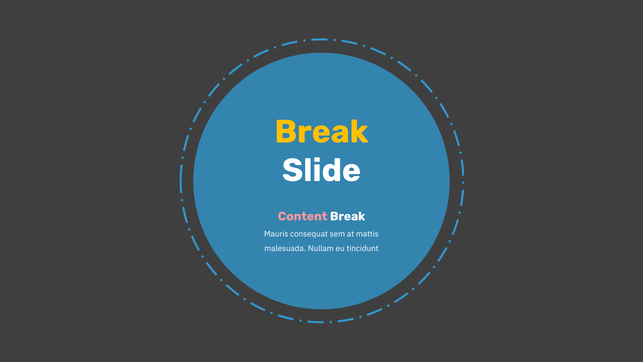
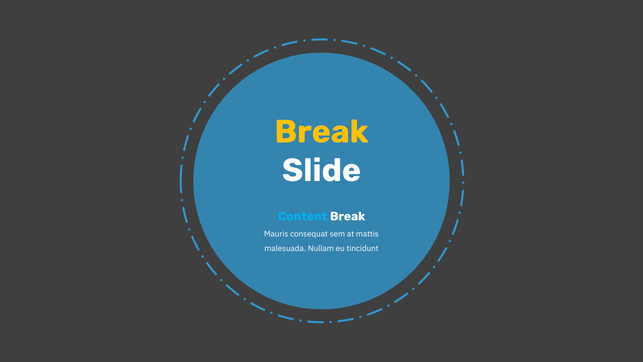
Content colour: pink -> light blue
